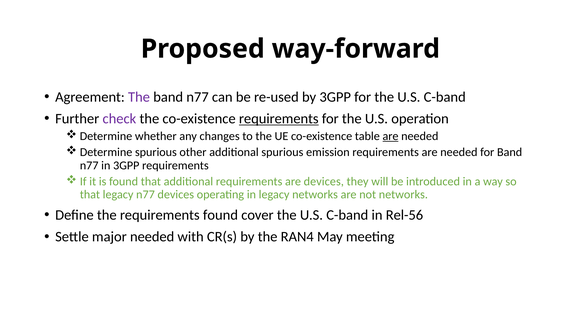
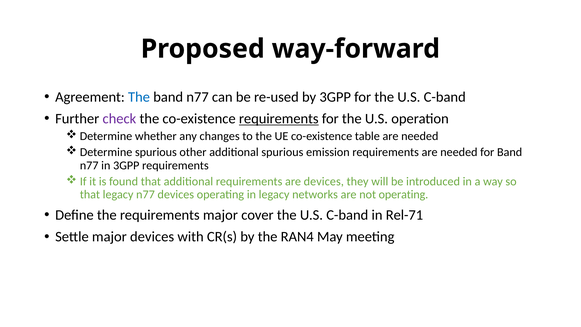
The at (139, 97) colour: purple -> blue
are at (390, 136) underline: present -> none
not networks: networks -> operating
requirements found: found -> major
Rel-56: Rel-56 -> Rel-71
major needed: needed -> devices
